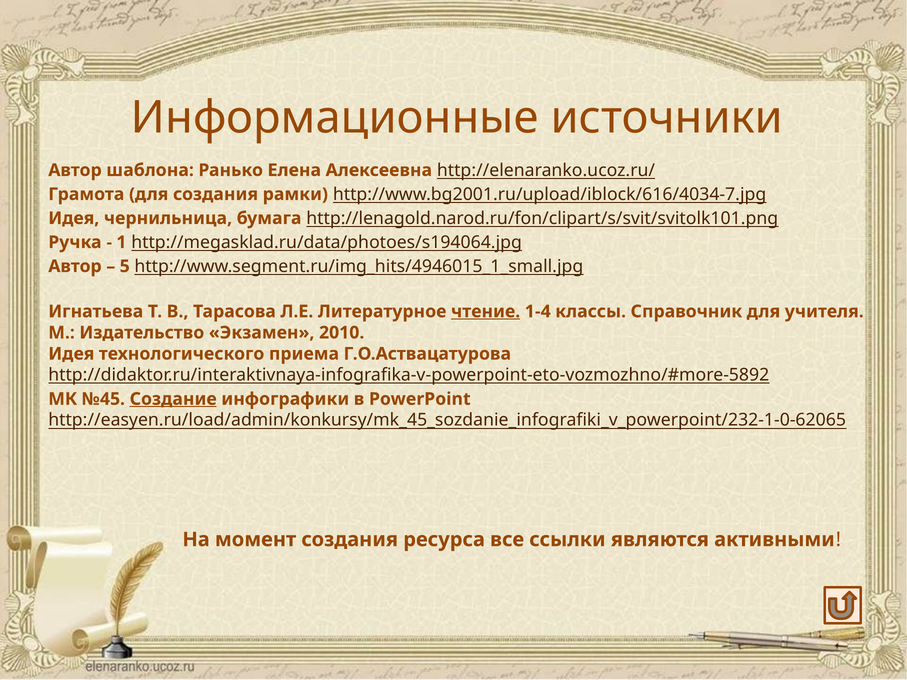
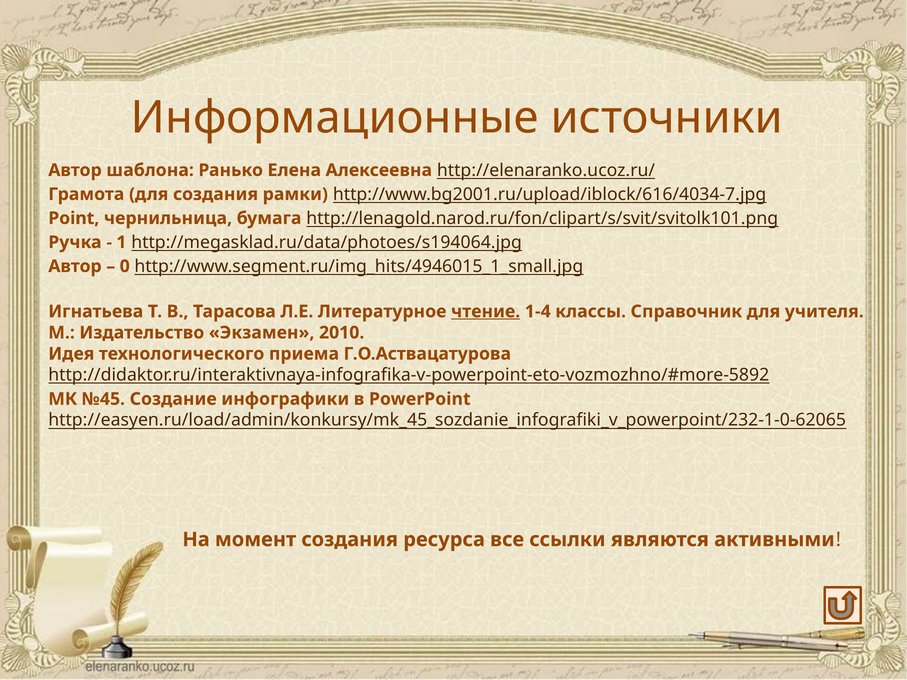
Идея at (74, 218): Идея -> Point
5: 5 -> 0
Создание underline: present -> none
